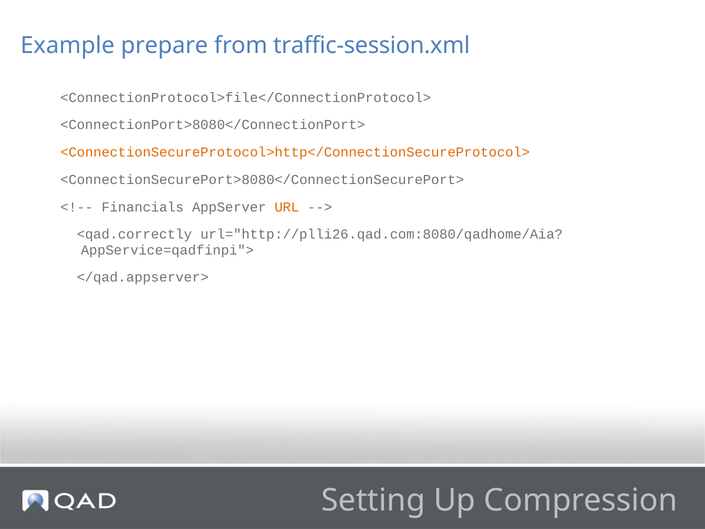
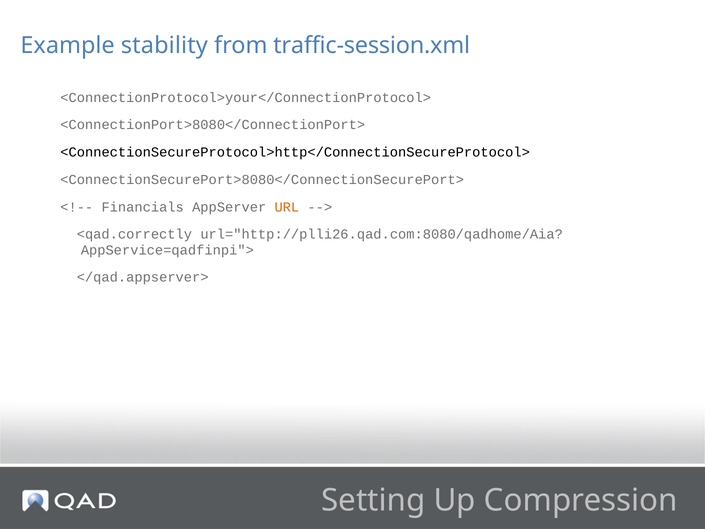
prepare: prepare -> stability
<ConnectionProtocol>file</ConnectionProtocol>: <ConnectionProtocol>file</ConnectionProtocol> -> <ConnectionProtocol>your</ConnectionProtocol>
<ConnectionSecureProtocol>http</ConnectionSecureProtocol> colour: orange -> black
